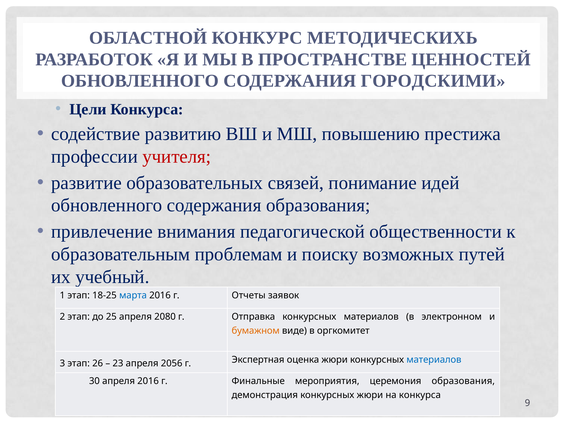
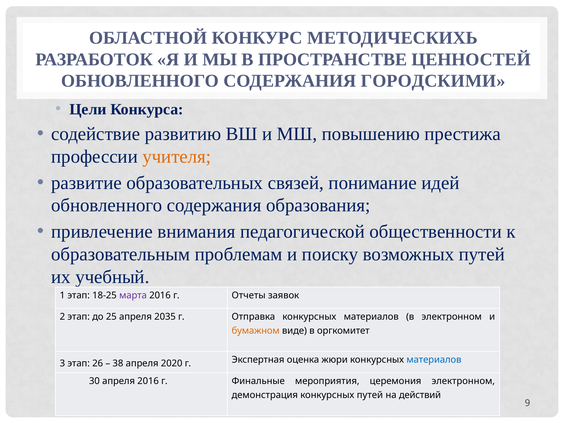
учителя colour: red -> orange
марта colour: blue -> purple
2080: 2080 -> 2035
23: 23 -> 38
2056: 2056 -> 2020
церемония образования: образования -> электронном
конкурсных жюри: жюри -> путей
на конкурса: конкурса -> действий
